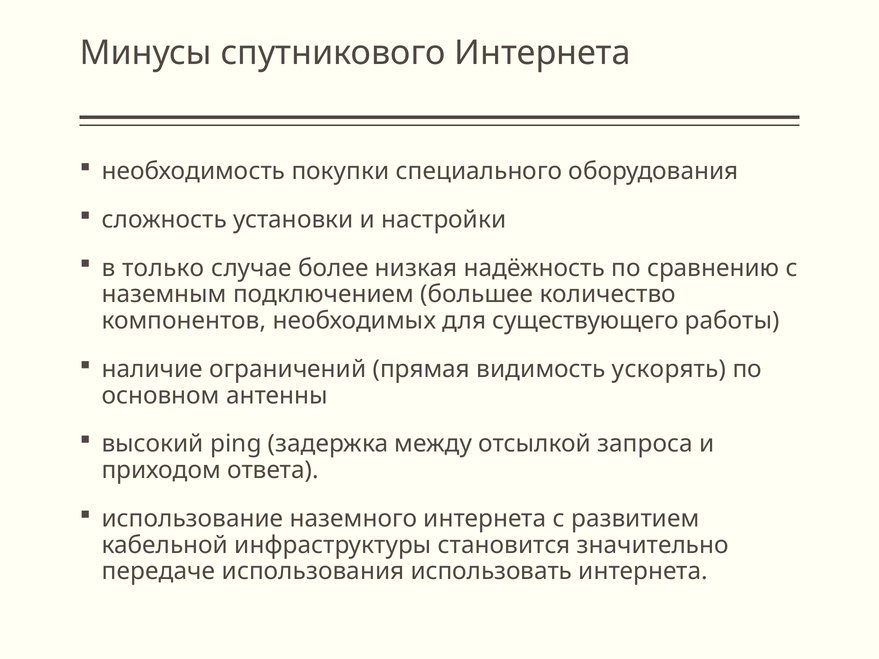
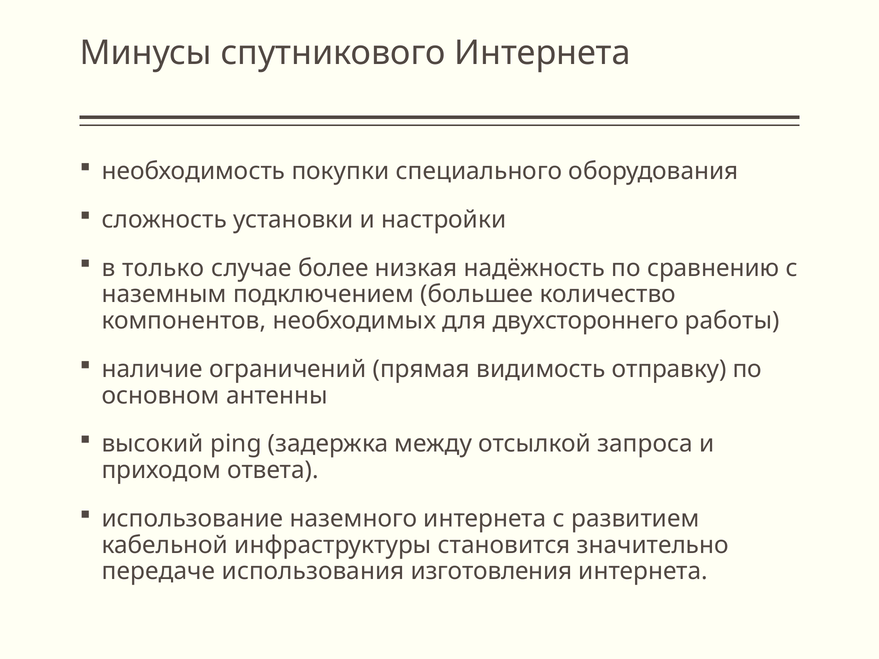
существующего: существующего -> двухстороннего
ускорять: ускорять -> отправку
использовать: использовать -> изготовления
